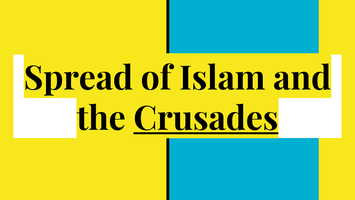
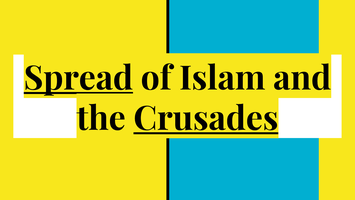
Spread underline: none -> present
